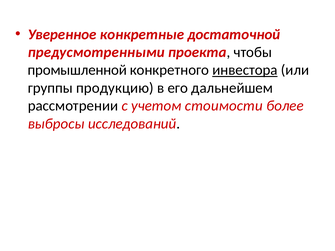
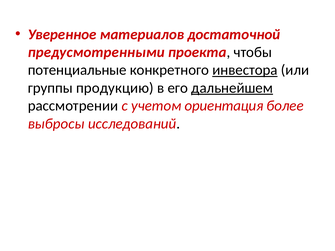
конкретные: конкретные -> материалов
промышленной: промышленной -> потенциальные
дальнейшем underline: none -> present
стоимости: стоимости -> ориентация
